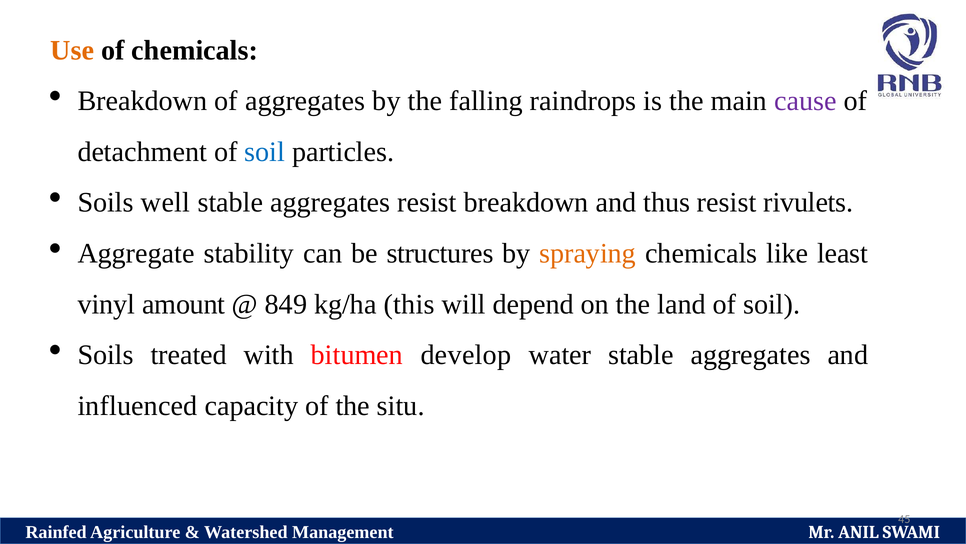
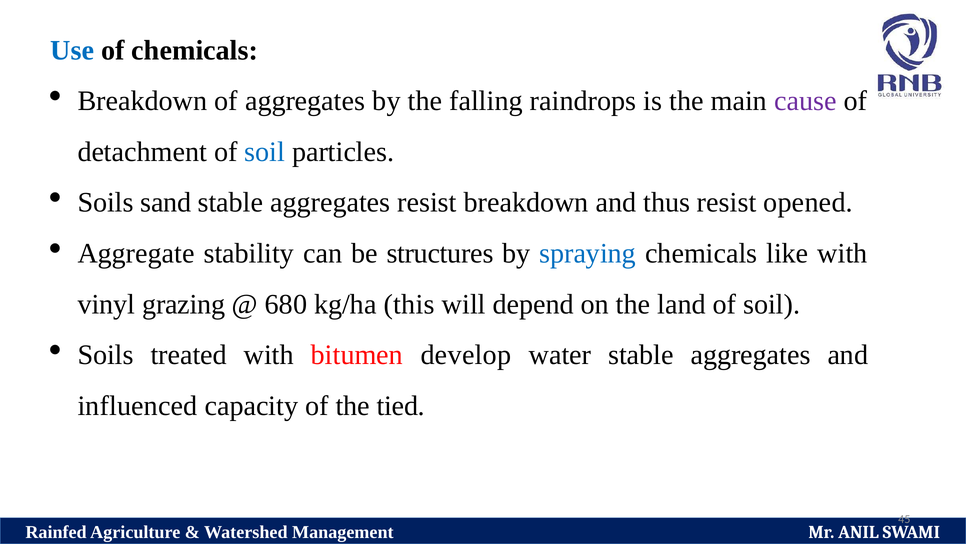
Use colour: orange -> blue
well: well -> sand
rivulets: rivulets -> opened
spraying colour: orange -> blue
like least: least -> with
amount: amount -> grazing
849: 849 -> 680
situ: situ -> tied
